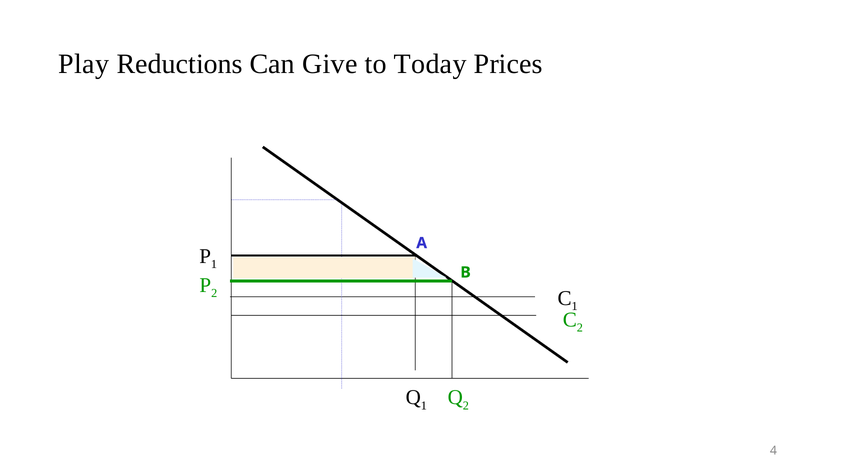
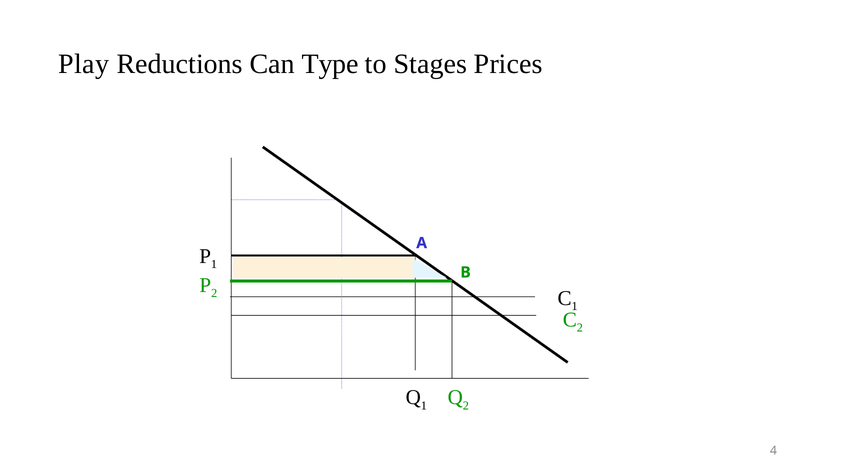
Give: Give -> Type
Today: Today -> Stages
